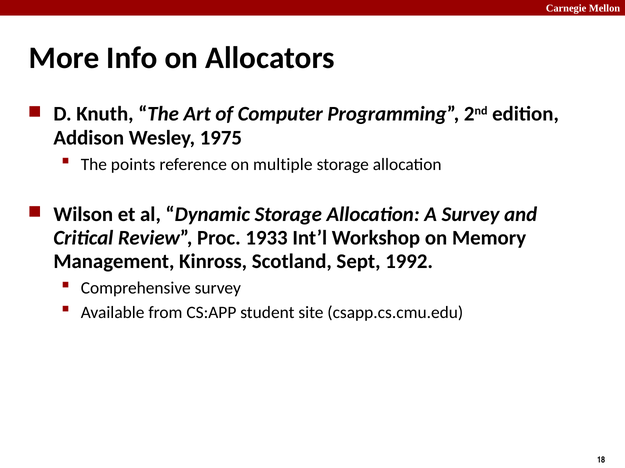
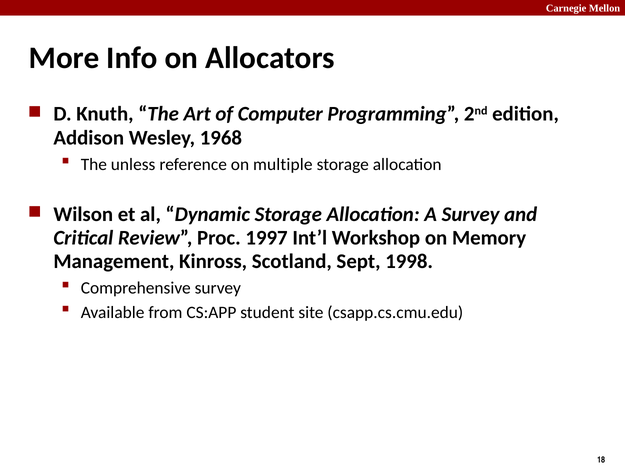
1975: 1975 -> 1968
points: points -> unless
1933: 1933 -> 1997
1992: 1992 -> 1998
